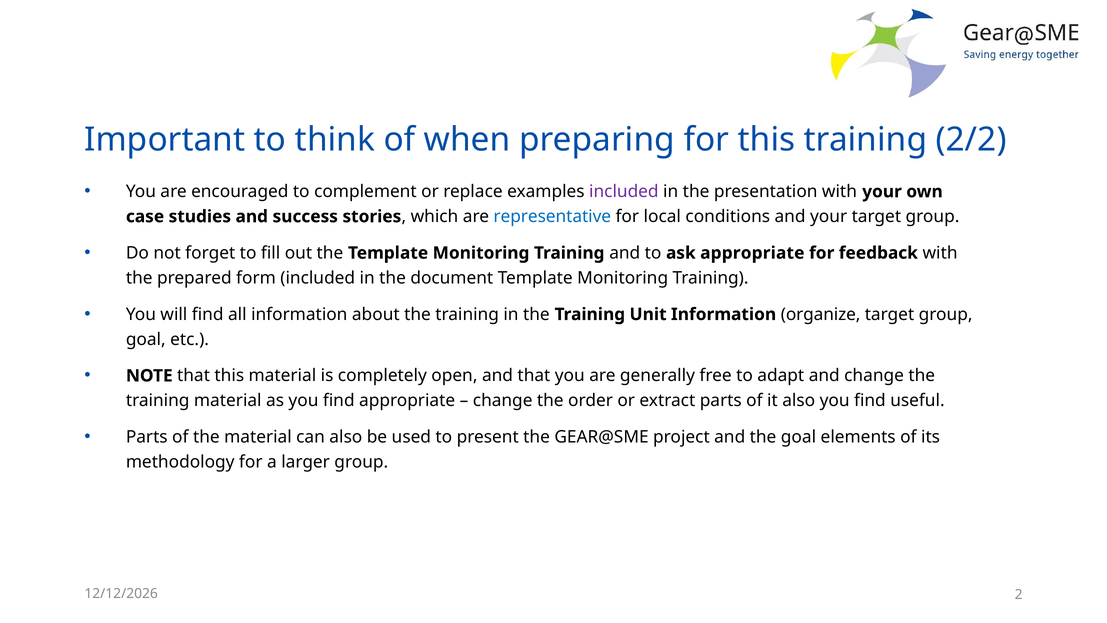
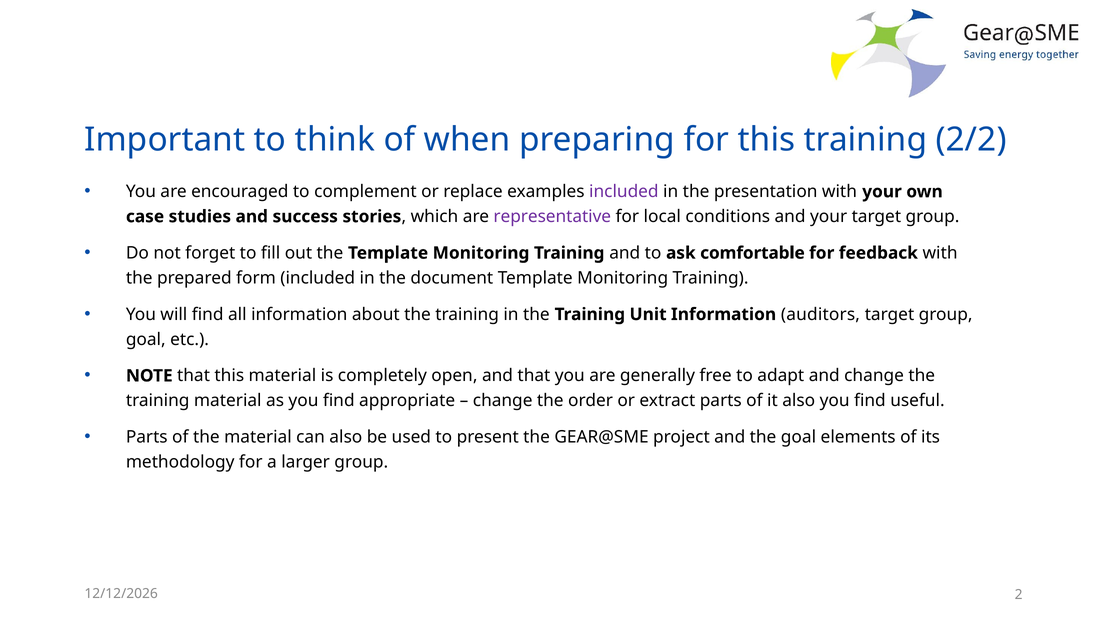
representative colour: blue -> purple
ask appropriate: appropriate -> comfortable
organize: organize -> auditors
